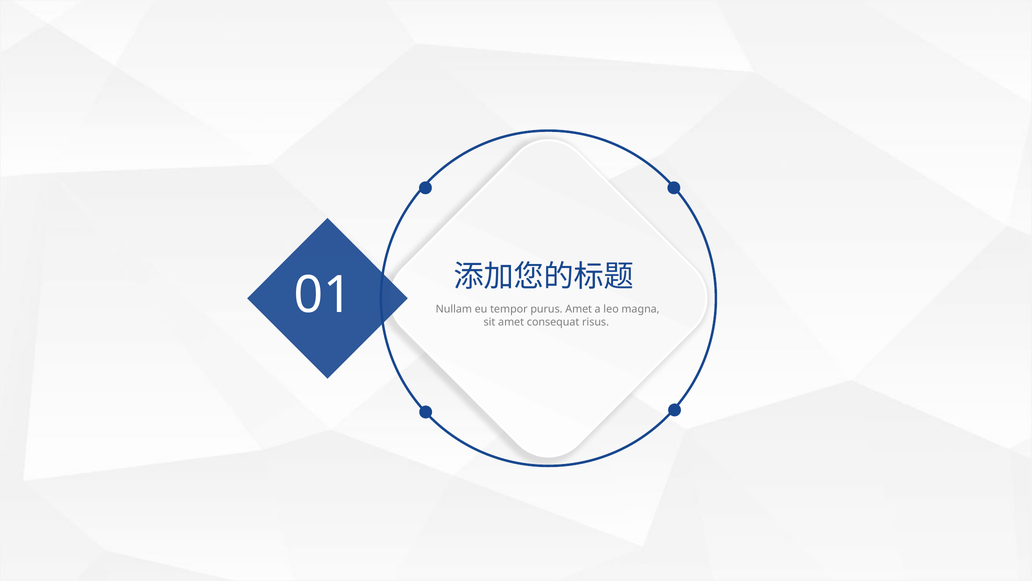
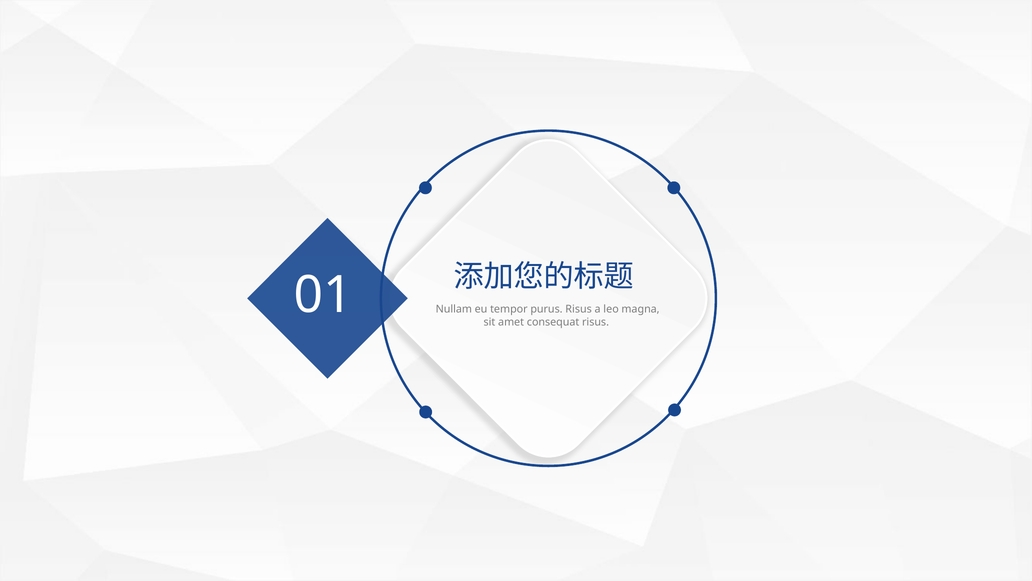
purus Amet: Amet -> Risus
